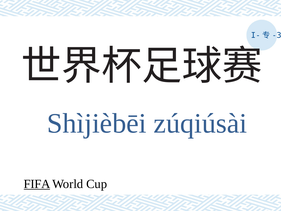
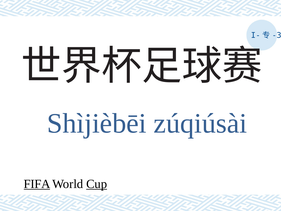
Cup underline: none -> present
